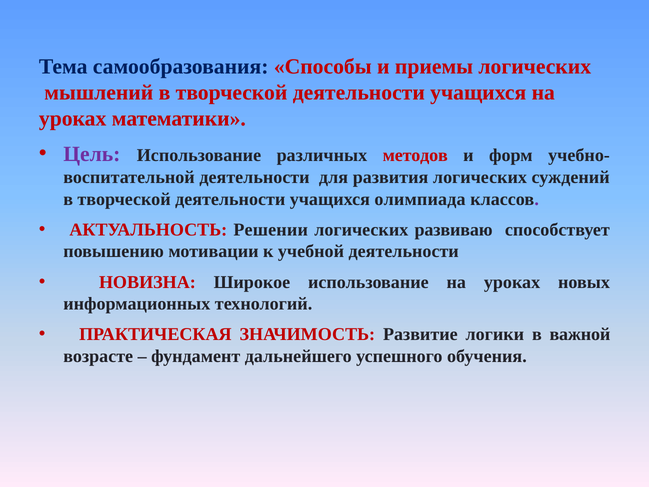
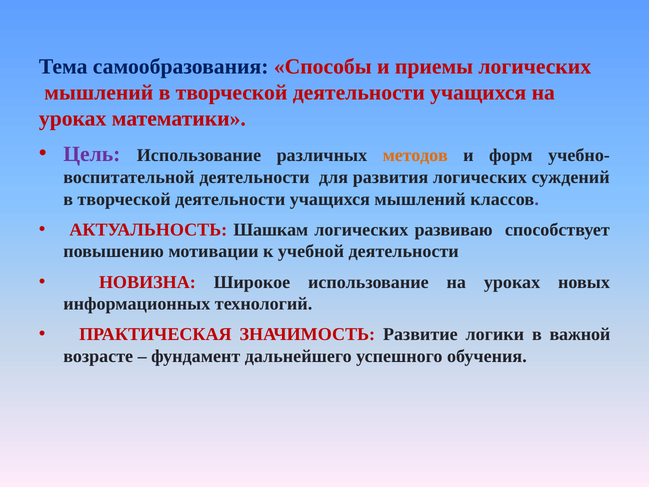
методов colour: red -> orange
учащихся олимпиада: олимпиада -> мышлений
Решении: Решении -> Шашкам
